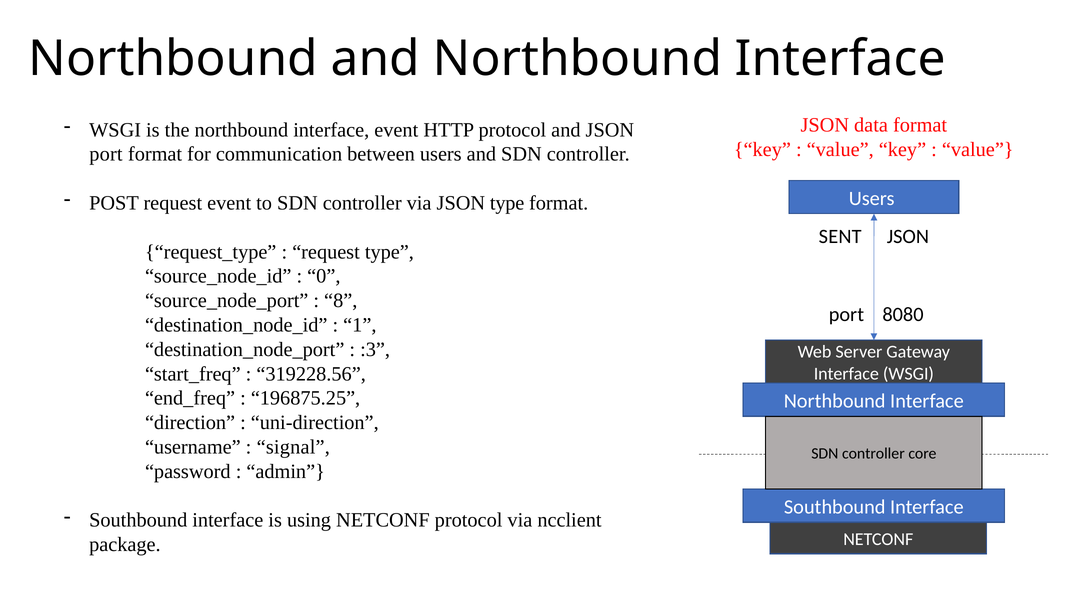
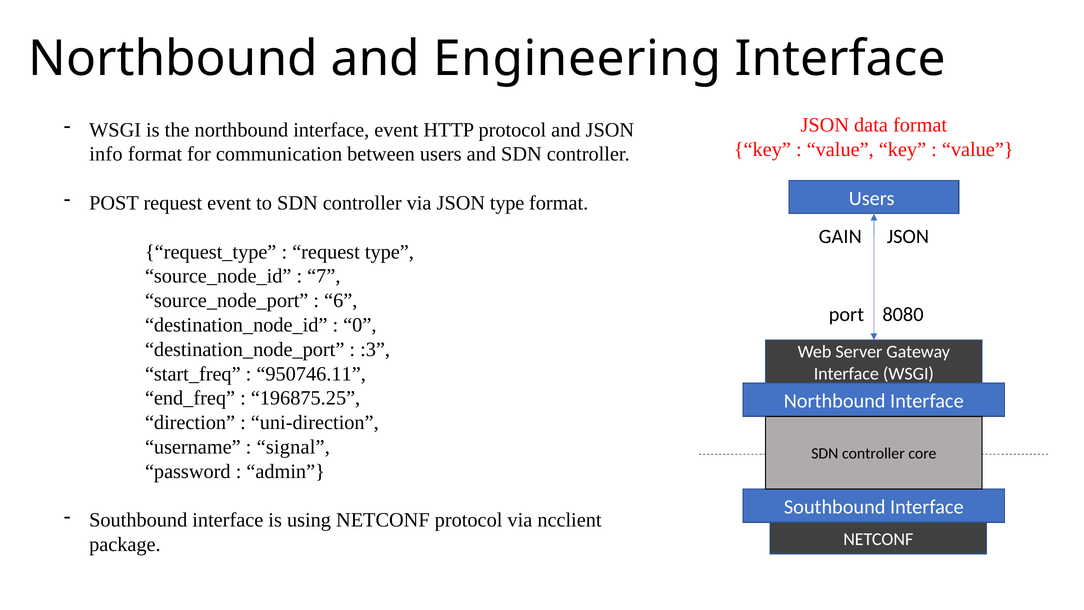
and Northbound: Northbound -> Engineering
port at (106, 154): port -> info
SENT: SENT -> GAIN
0: 0 -> 7
8: 8 -> 6
1: 1 -> 0
319228.56: 319228.56 -> 950746.11
